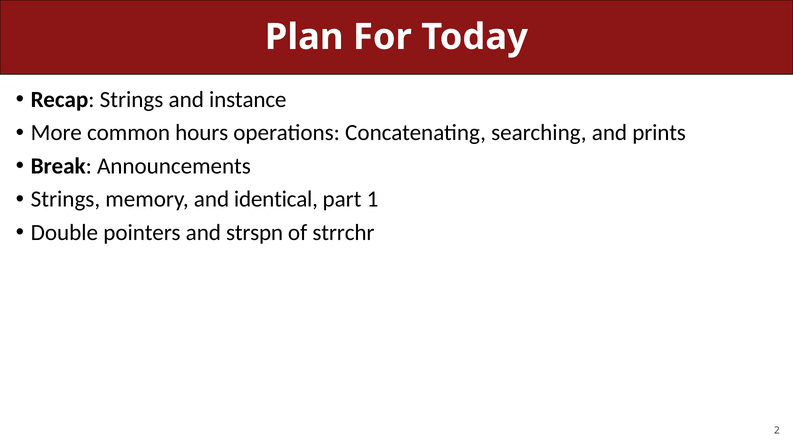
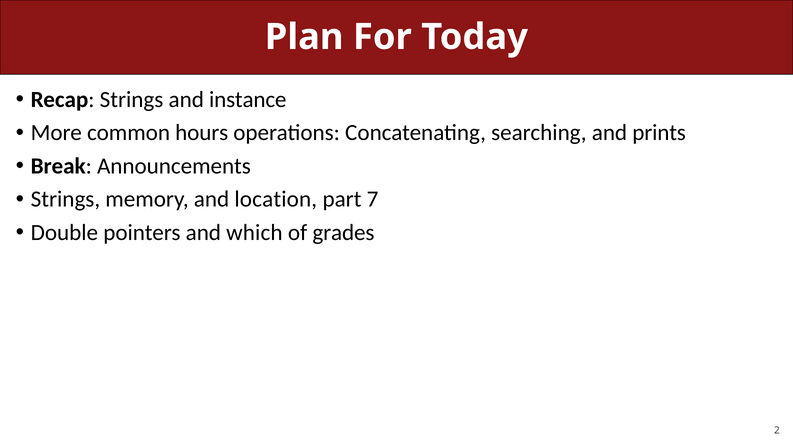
identical: identical -> location
1: 1 -> 7
strspn: strspn -> which
strrchr: strrchr -> grades
